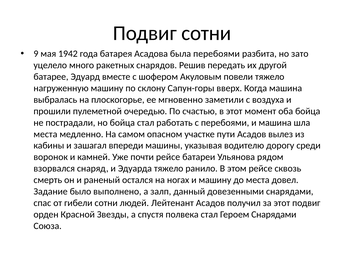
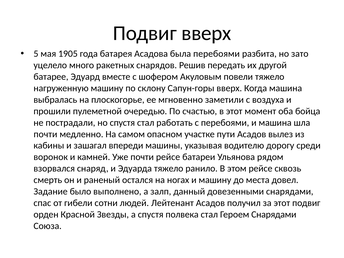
Подвиг сотни: сотни -> вверх
9: 9 -> 5
1942: 1942 -> 1905
но бойца: бойца -> спустя
места at (45, 134): места -> почти
